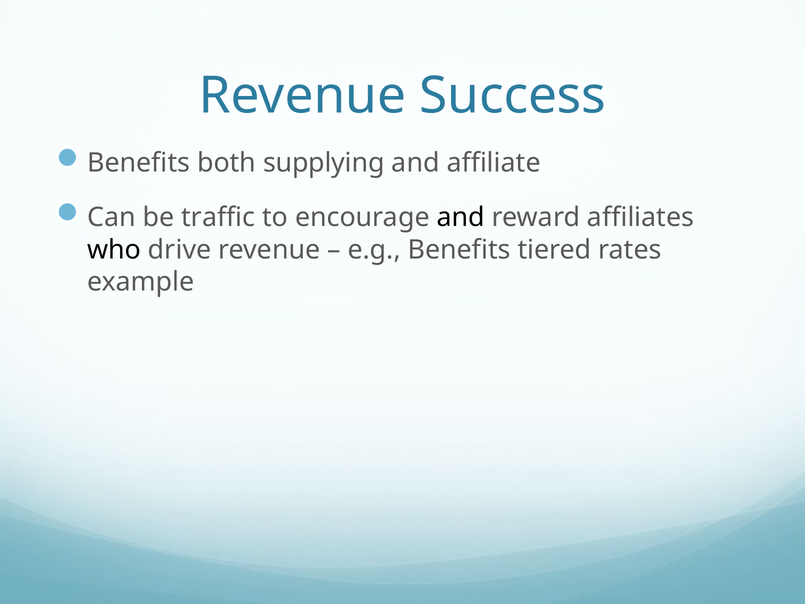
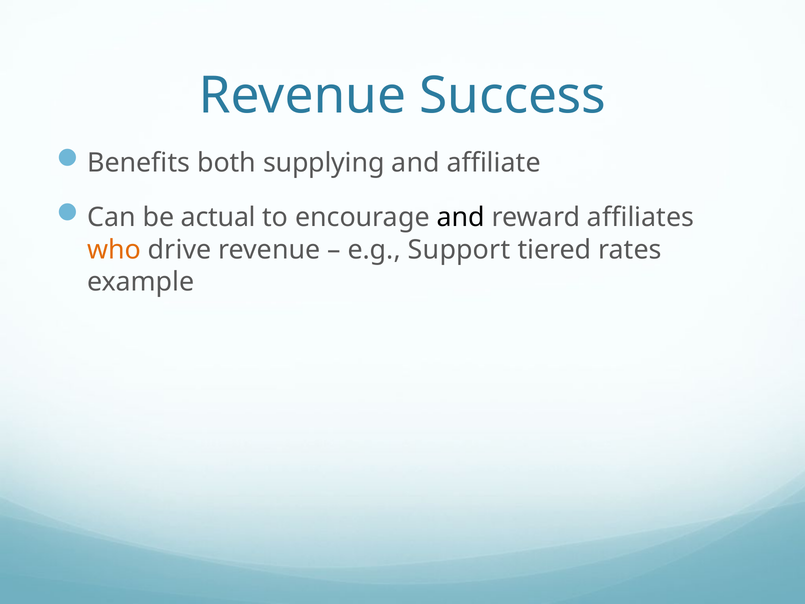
traffic: traffic -> actual
who colour: black -> orange
e.g Benefits: Benefits -> Support
